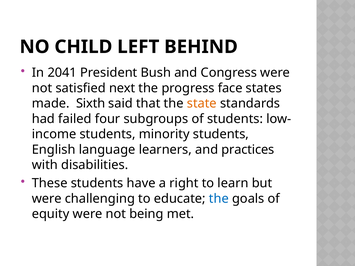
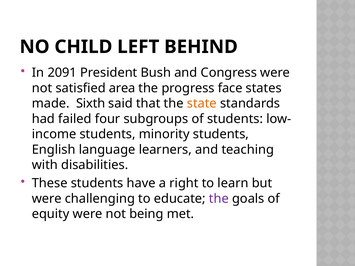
2041: 2041 -> 2091
next: next -> area
practices: practices -> teaching
the at (219, 199) colour: blue -> purple
